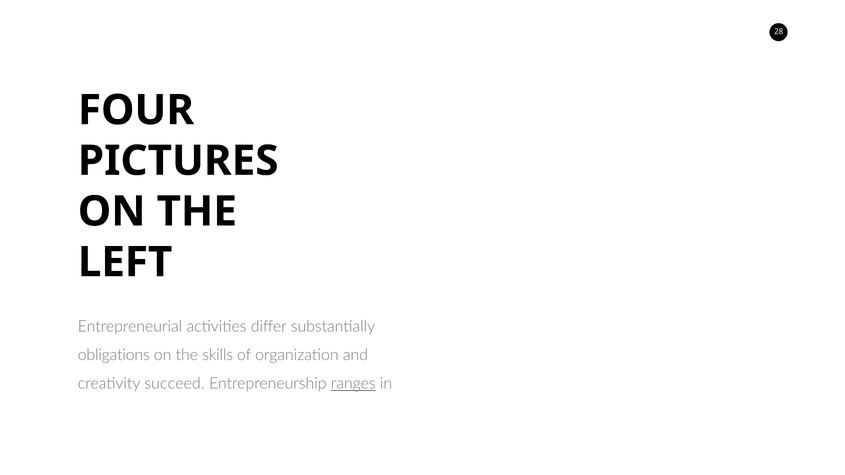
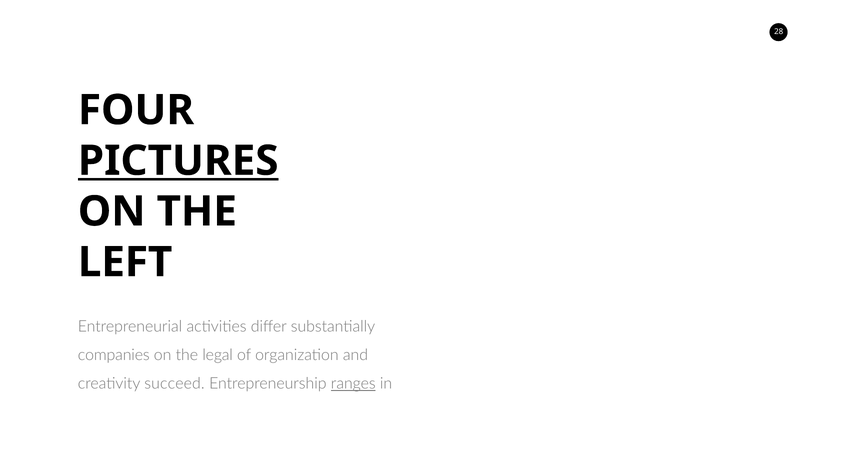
PICTURES underline: none -> present
obligations: obligations -> companies
skills: skills -> legal
